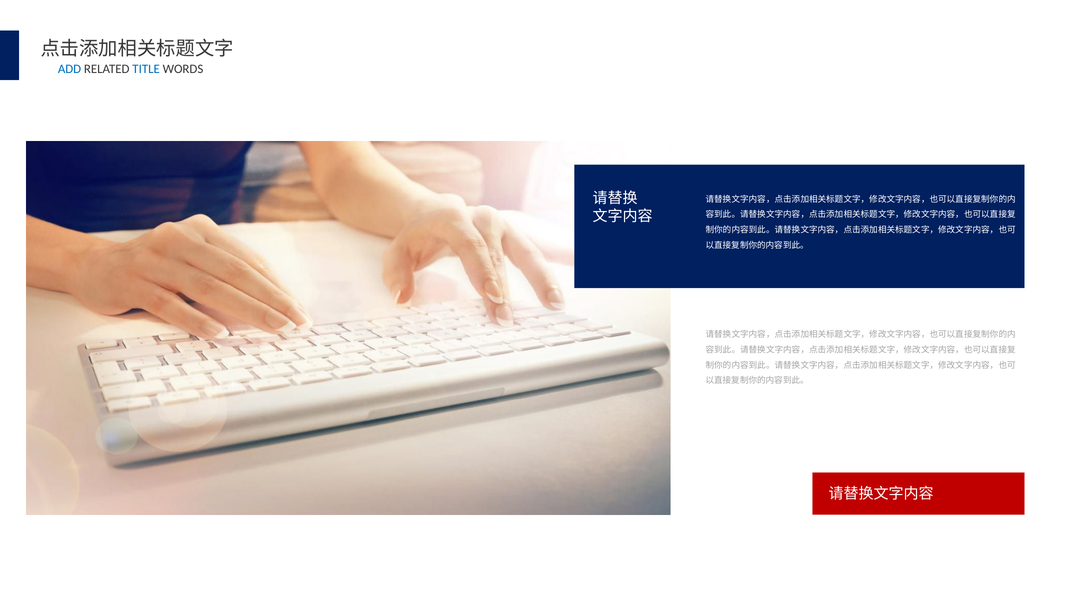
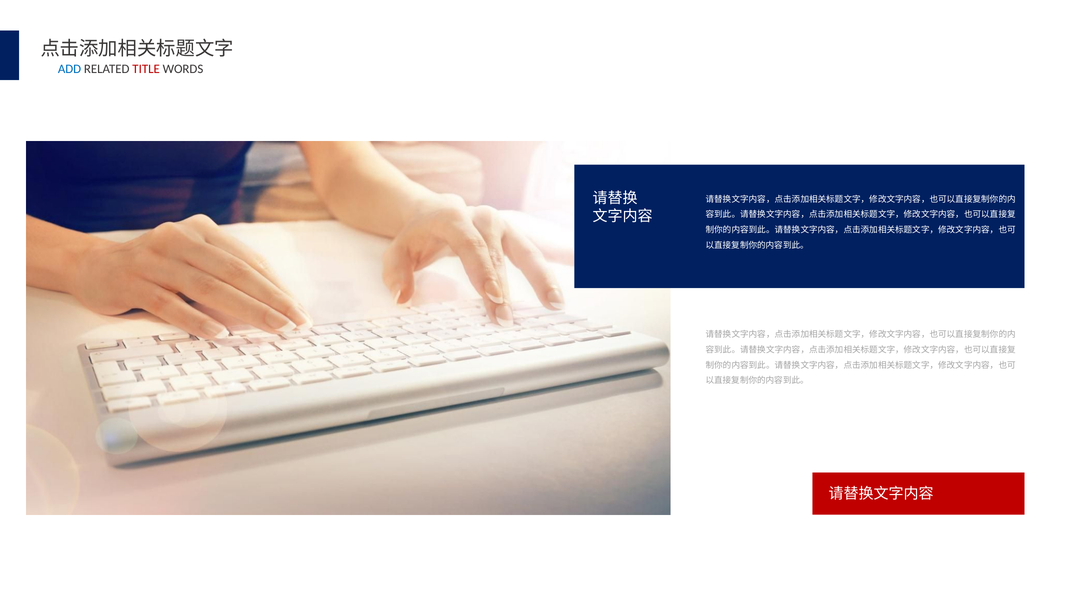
TITLE colour: blue -> red
